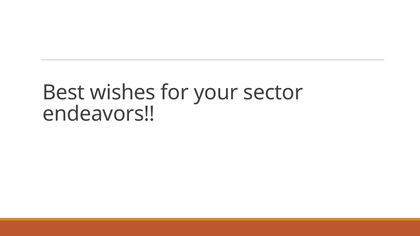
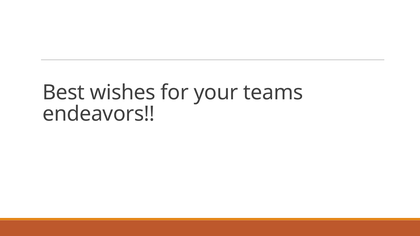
sector: sector -> teams
